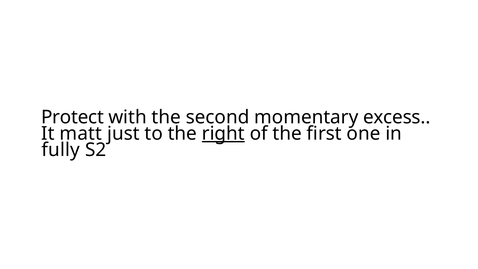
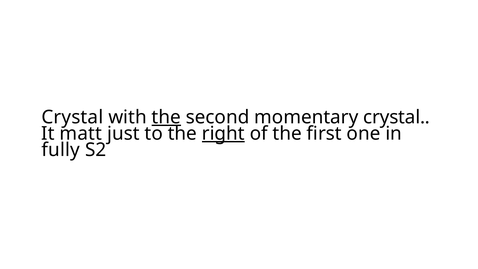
Protect at (73, 117): Protect -> Crystal
the at (166, 117) underline: none -> present
momentary excess: excess -> crystal
